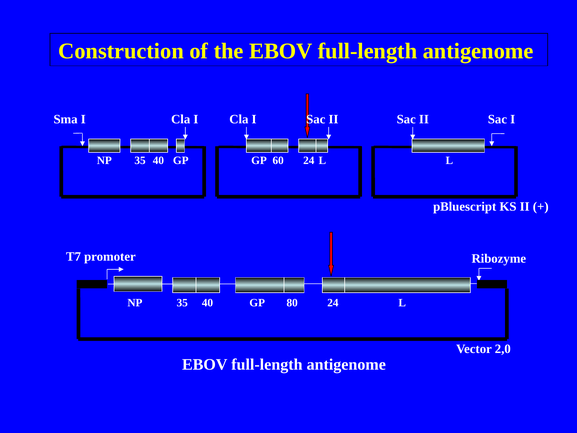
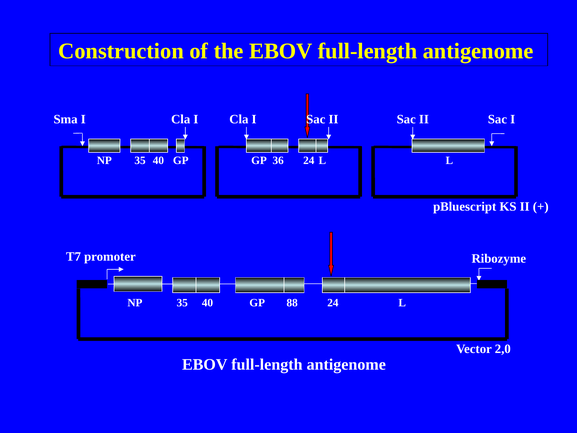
60: 60 -> 36
80: 80 -> 88
